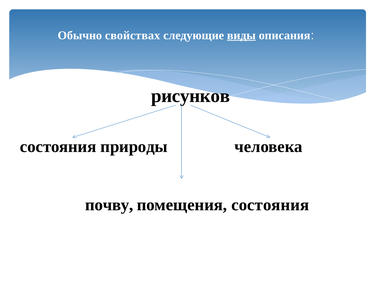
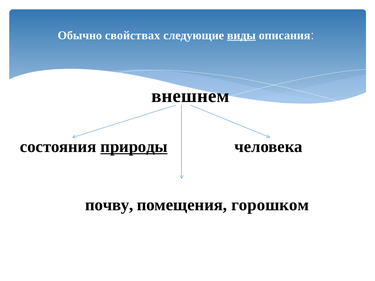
рисунков: рисунков -> внешнем
природы underline: none -> present
помещения состояния: состояния -> горошком
